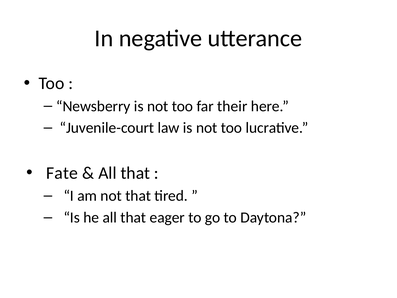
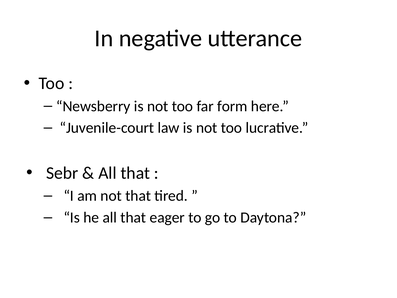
their: their -> form
Fate: Fate -> Sebr
